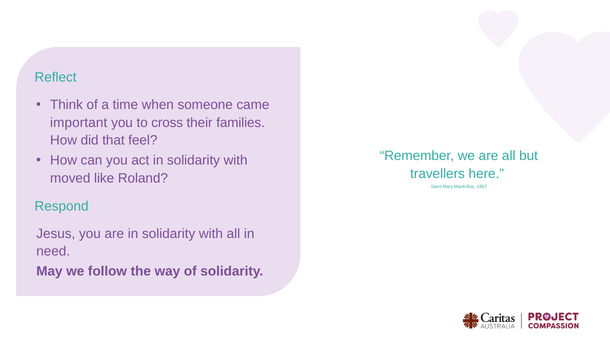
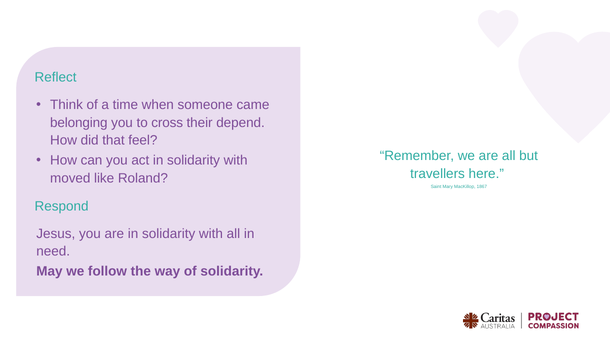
important: important -> belonging
families: families -> depend
